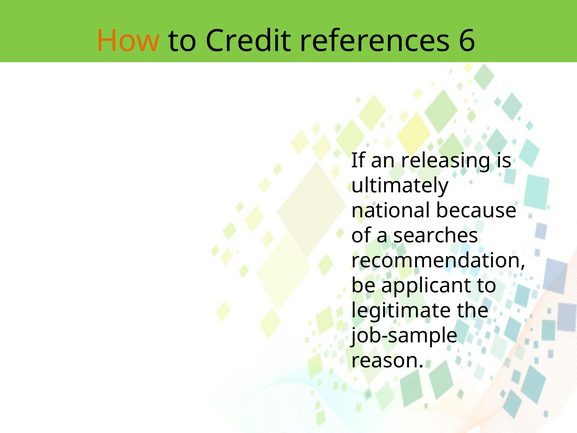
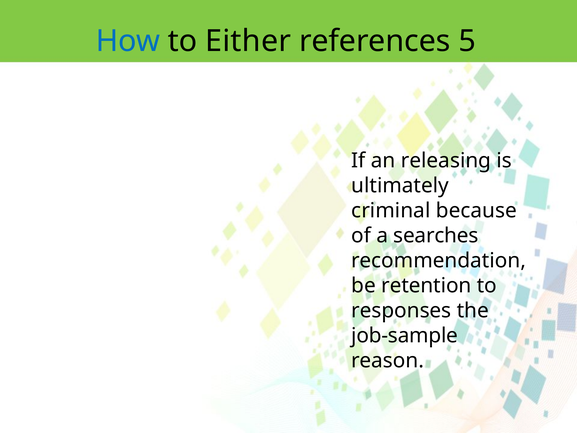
How colour: orange -> blue
Credit: Credit -> Either
6: 6 -> 5
national: national -> criminal
applicant: applicant -> retention
legitimate: legitimate -> responses
